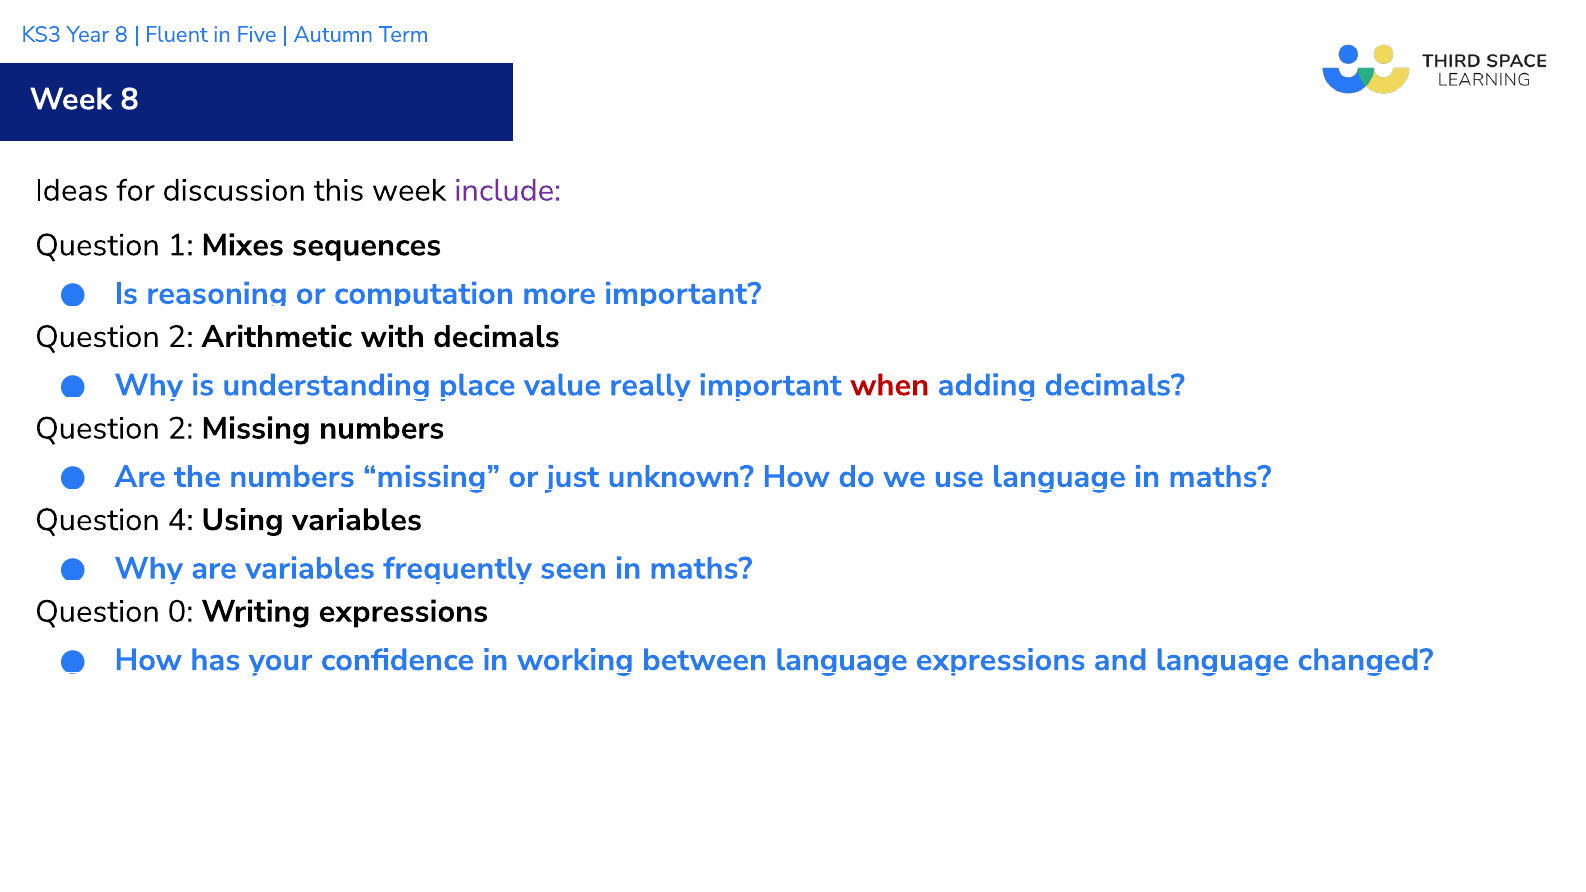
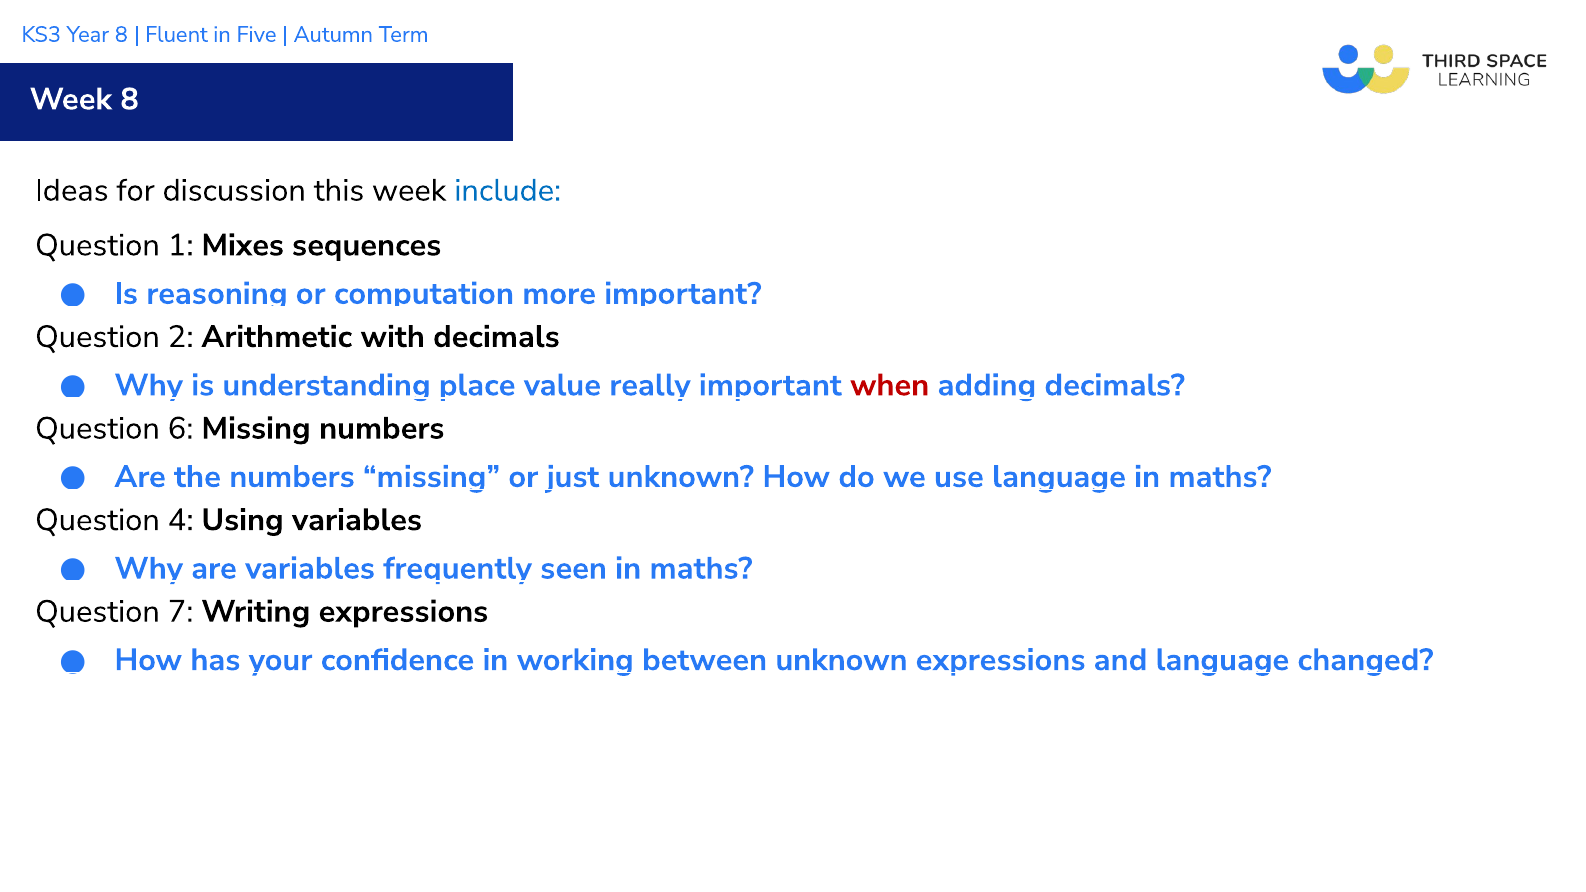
include colour: purple -> blue
2 at (181, 428): 2 -> 6
0: 0 -> 7
between language: language -> unknown
